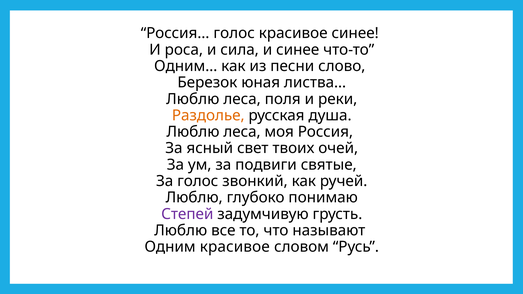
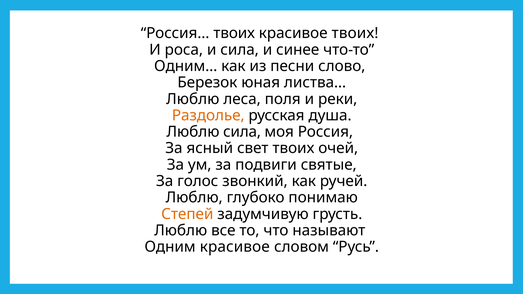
Россия… голос: голос -> твоих
красивое синее: синее -> твоих
леса at (242, 132): леса -> сила
Степей colour: purple -> orange
